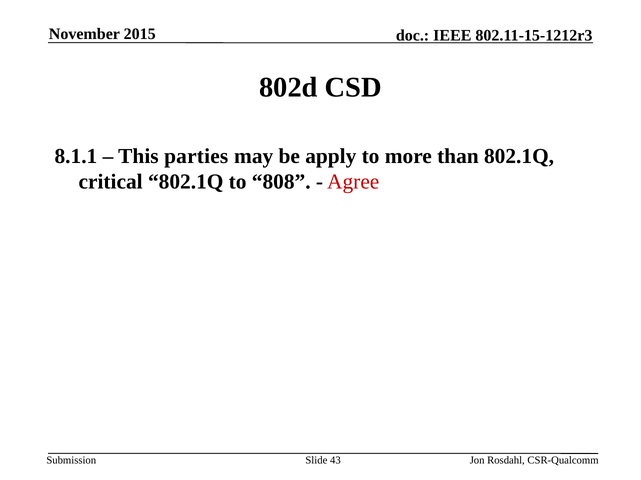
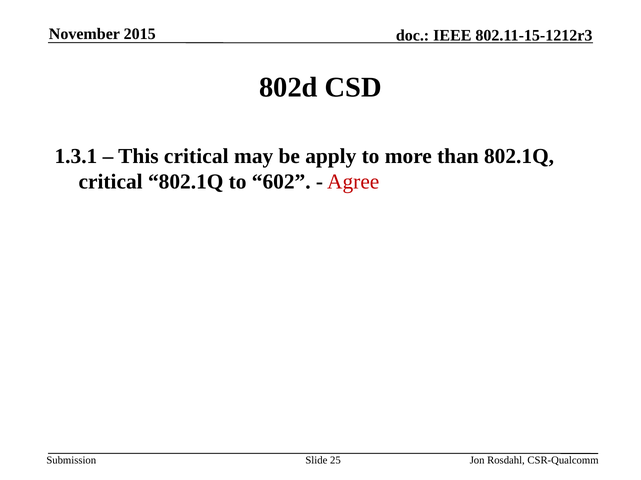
8.1.1: 8.1.1 -> 1.3.1
This parties: parties -> critical
808: 808 -> 602
43: 43 -> 25
